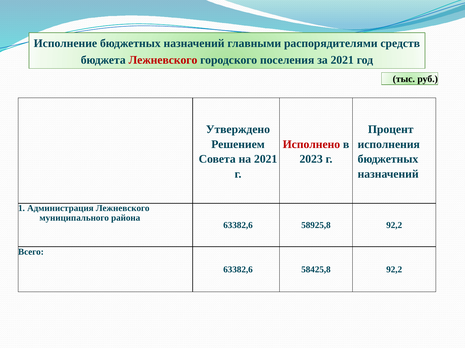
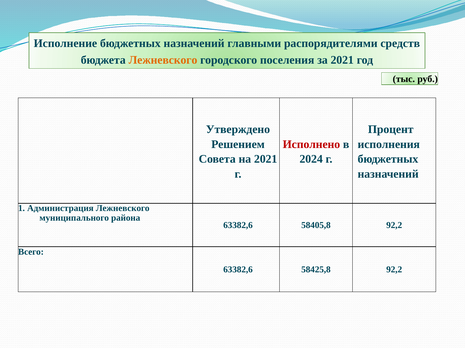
Лежневского at (163, 60) colour: red -> orange
2023: 2023 -> 2024
58925,8: 58925,8 -> 58405,8
